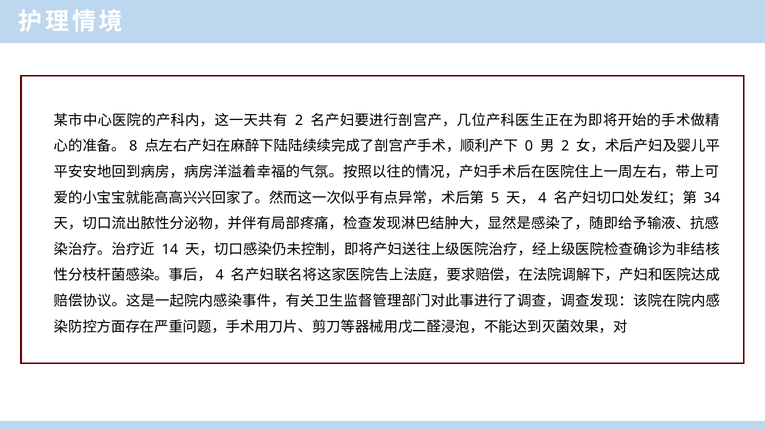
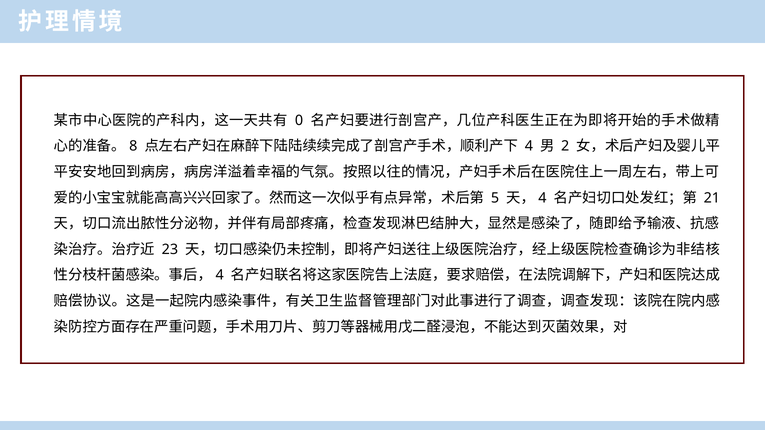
2 at (299, 121): 2 -> 0
0: 0 -> 4
34: 34 -> 21
14: 14 -> 23
